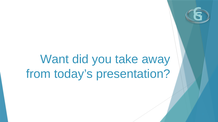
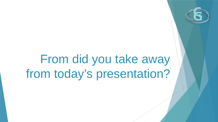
Want at (55, 60): Want -> From
